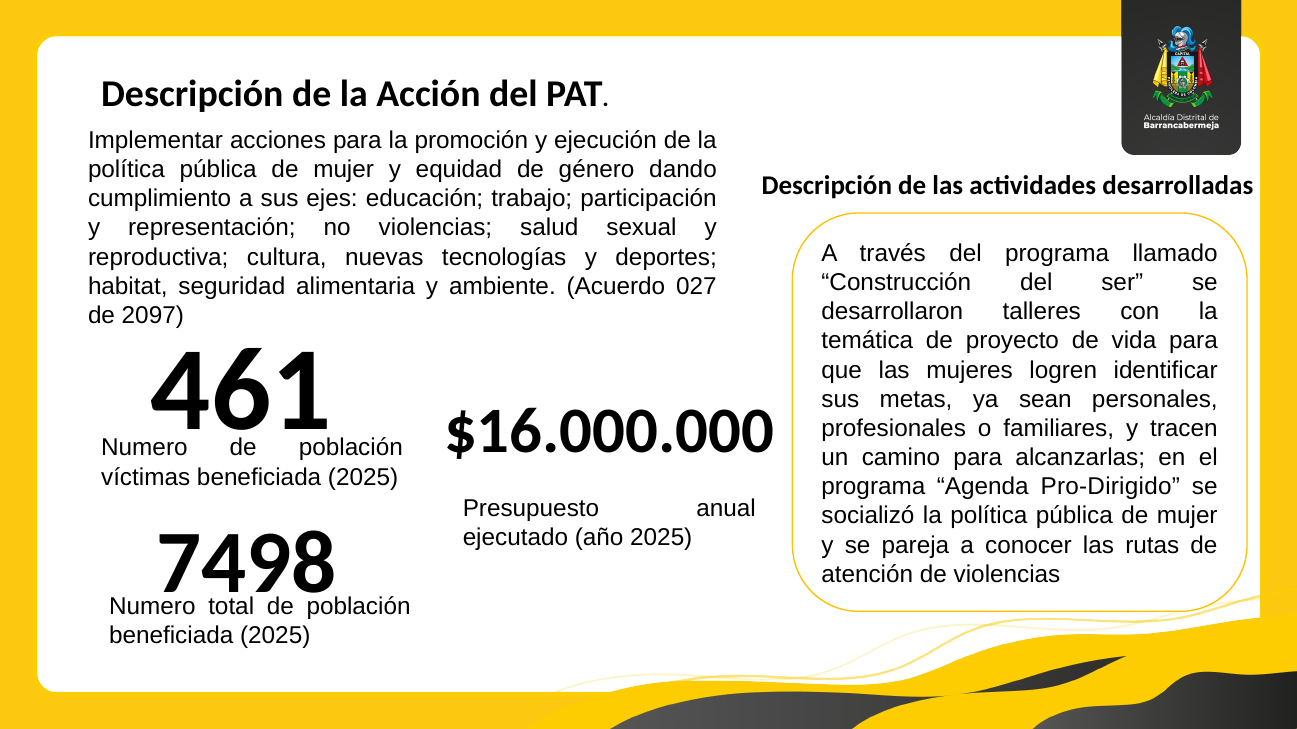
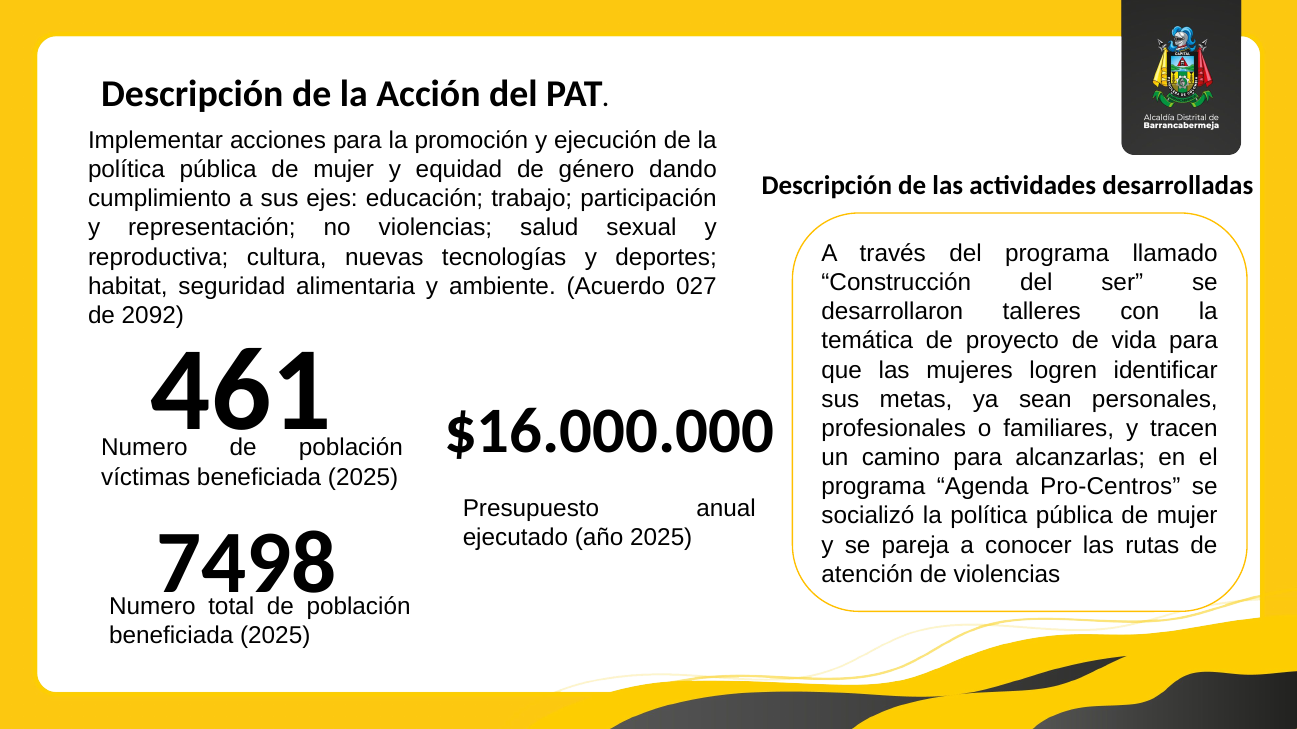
2097: 2097 -> 2092
Pro-Dirigido: Pro-Dirigido -> Pro-Centros
